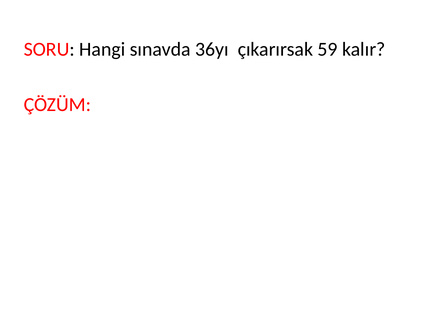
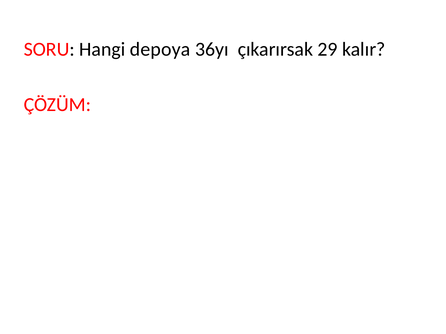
sınavda: sınavda -> depoya
59: 59 -> 29
